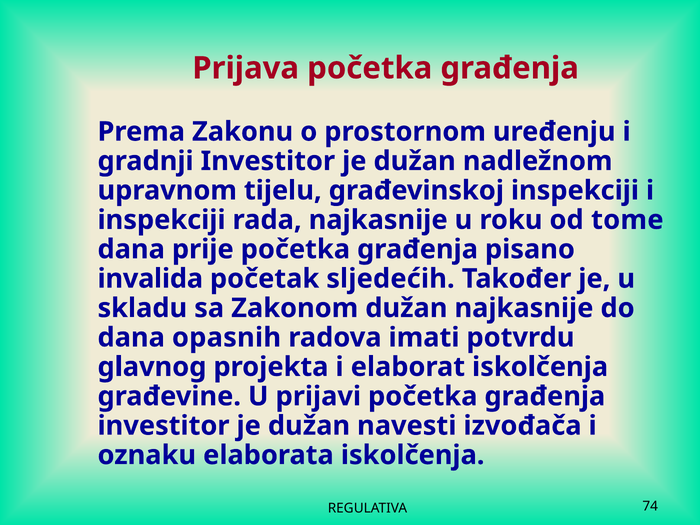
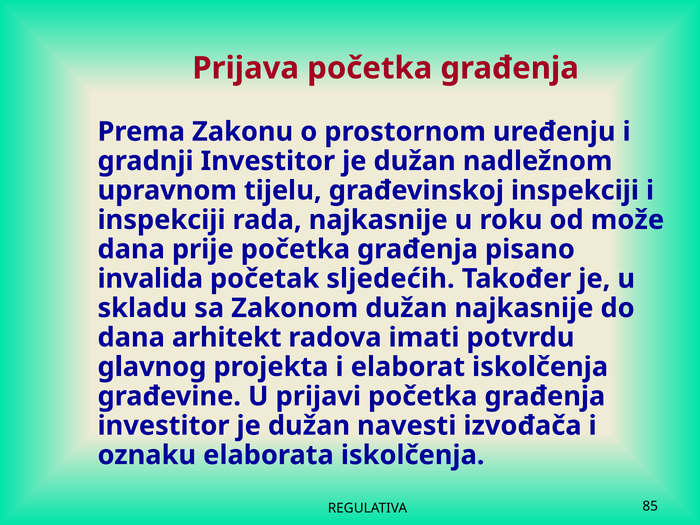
tome: tome -> može
opasnih: opasnih -> arhitekt
74: 74 -> 85
